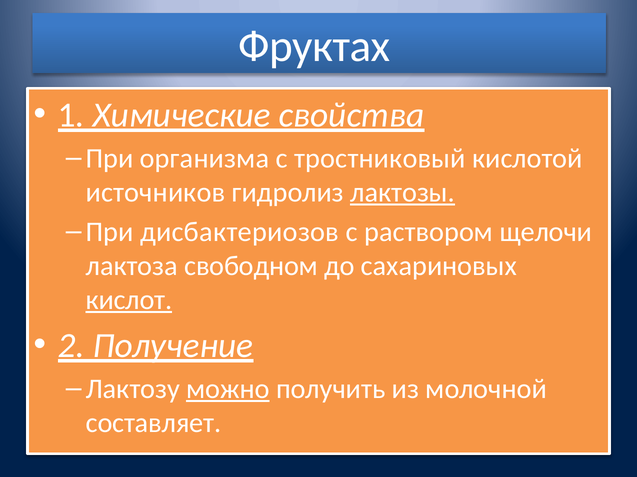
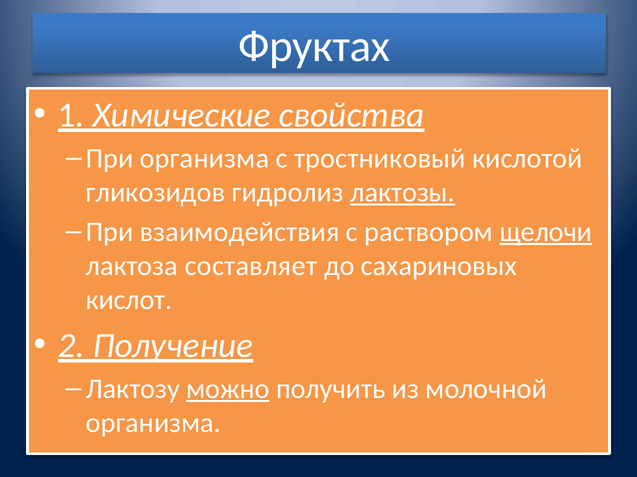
источников: источников -> гликозидов
дисбактериозов: дисбактериозов -> взаимодействия
щелочи underline: none -> present
свободном: свободном -> составляет
кислот underline: present -> none
составляет at (153, 423): составляет -> организма
